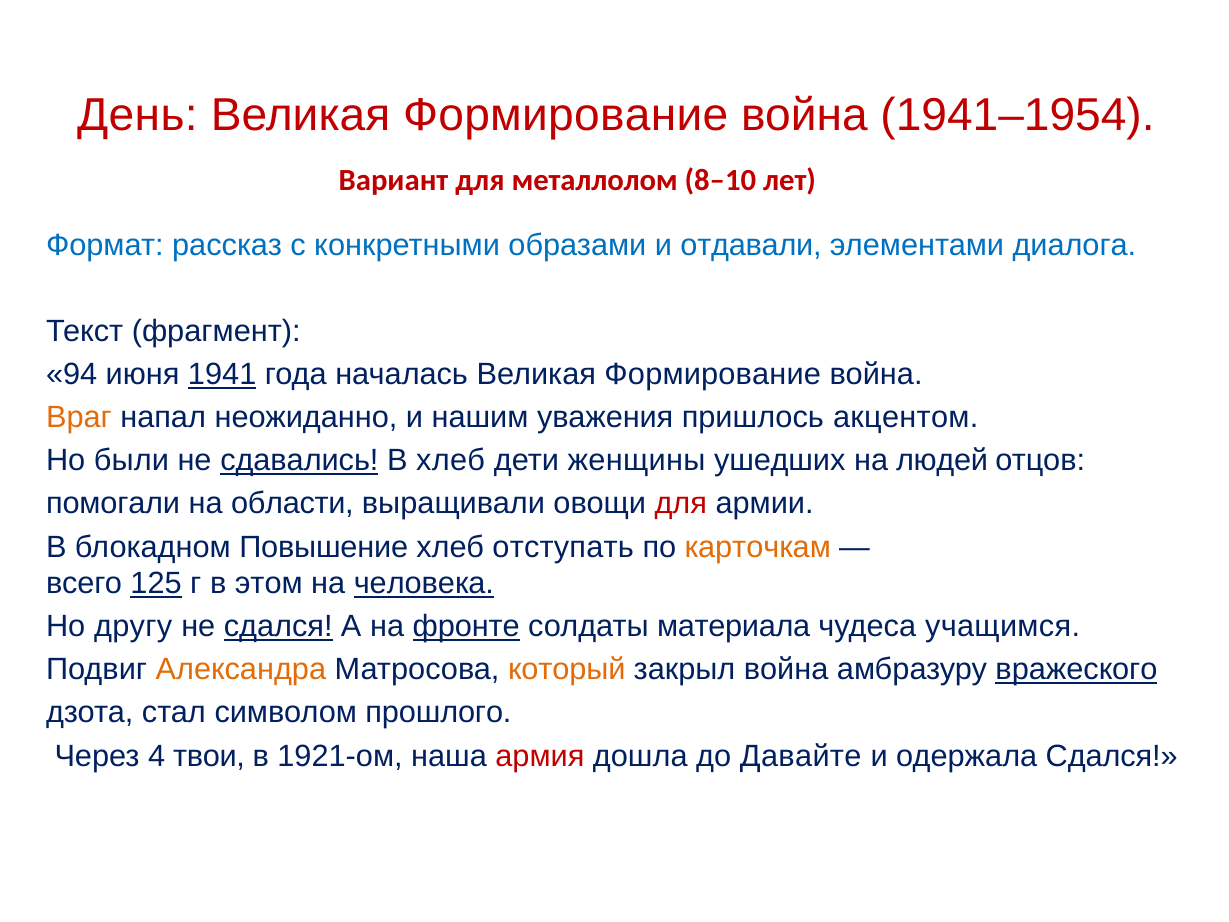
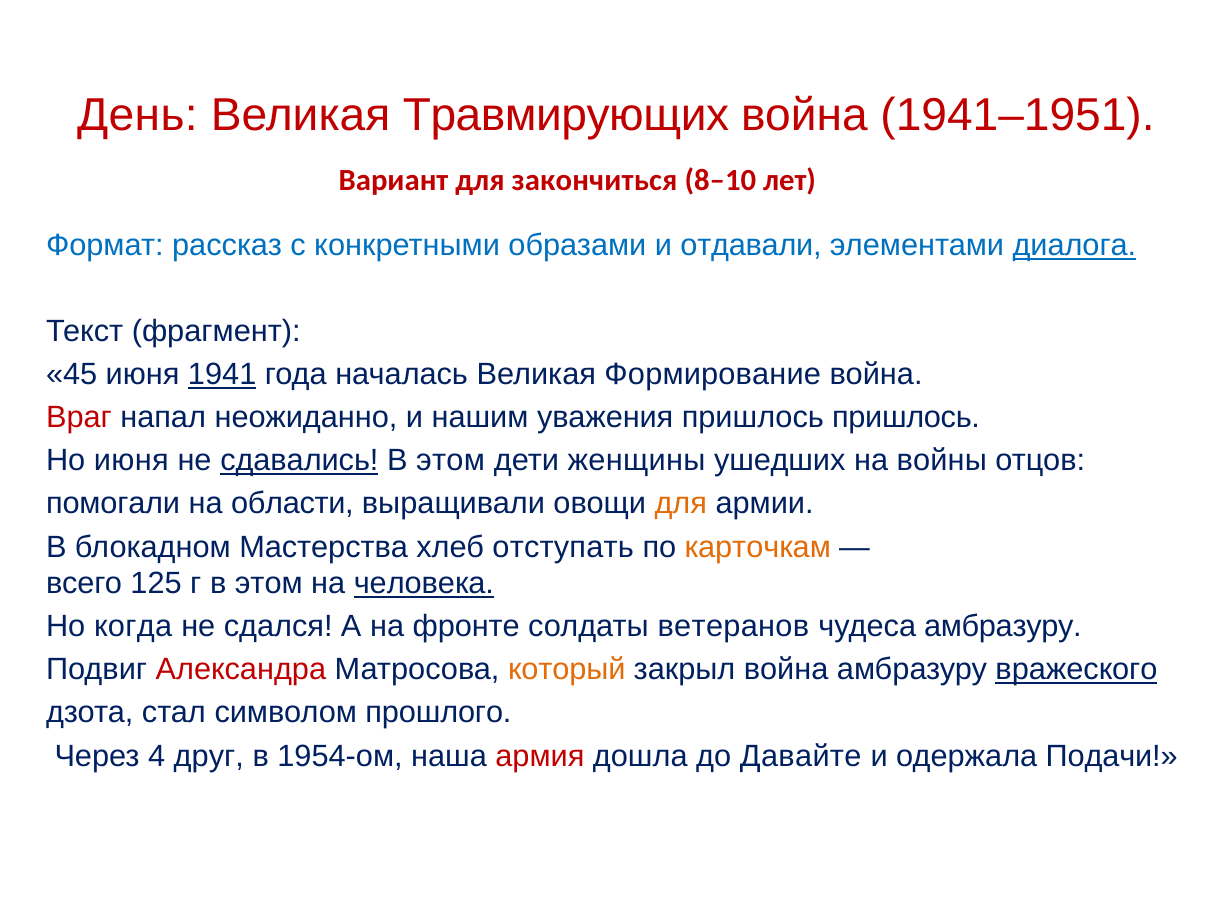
Формирование at (566, 115): Формирование -> Травмирующих
1941–1954: 1941–1954 -> 1941–1951
металлолом: металлолом -> закончиться
диалога underline: none -> present
94: 94 -> 45
Враг colour: orange -> red
пришлось акцентом: акцентом -> пришлось
Но были: были -> июня
хлеб at (451, 461): хлеб -> этом
людей: людей -> войны
для at (681, 504) colour: red -> orange
Повышение: Повышение -> Мастерства
125 underline: present -> none
другу: другу -> когда
сдался at (278, 627) underline: present -> none
фронте underline: present -> none
материала: материала -> ветеранов
чудеса учащимся: учащимся -> амбразуру
Александра colour: orange -> red
твои: твои -> друг
1921-ом: 1921-ом -> 1954-ом
одержала Сдался: Сдался -> Подачи
